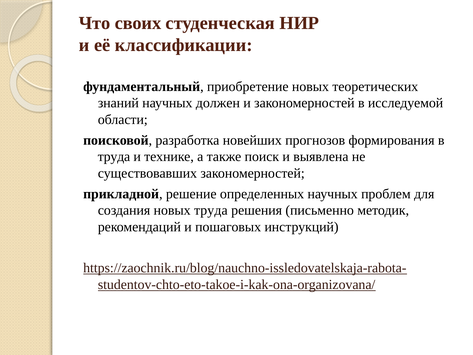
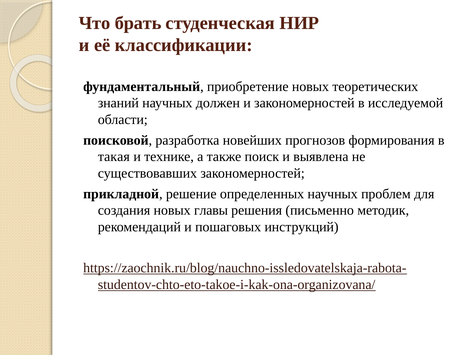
своих: своих -> брать
труда at (114, 157): труда -> такая
новых труда: труда -> главы
